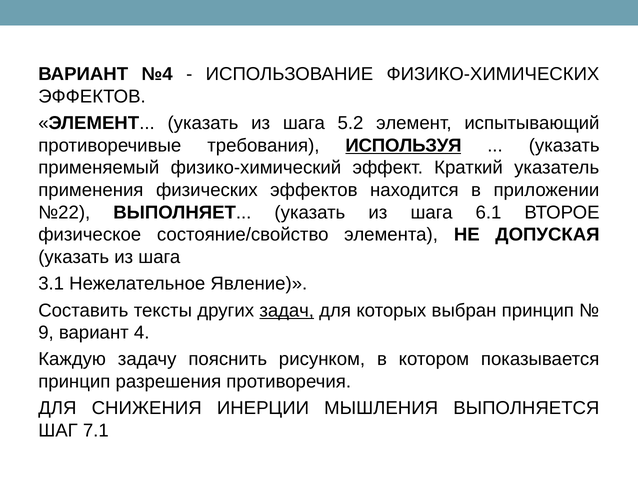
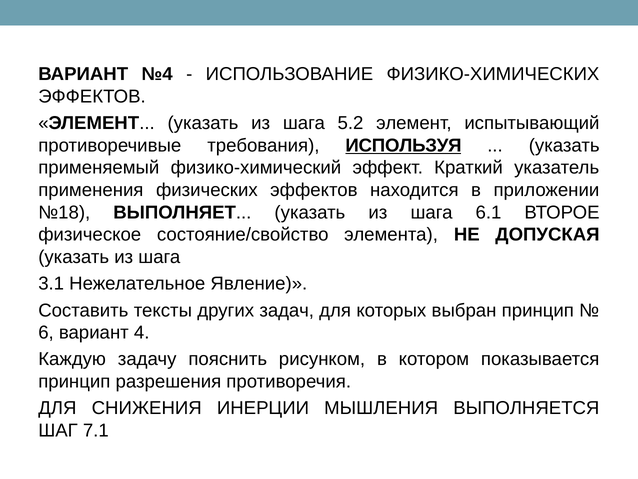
№22: №22 -> №18
задач underline: present -> none
9: 9 -> 6
